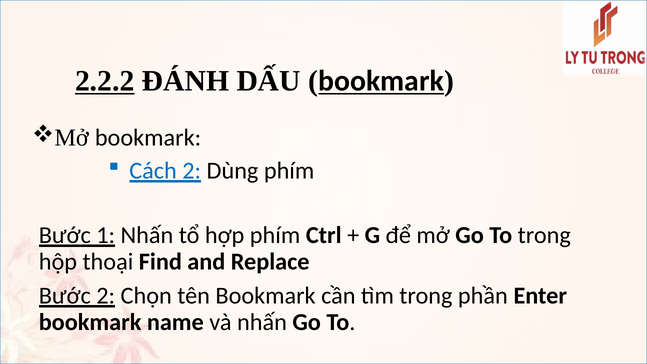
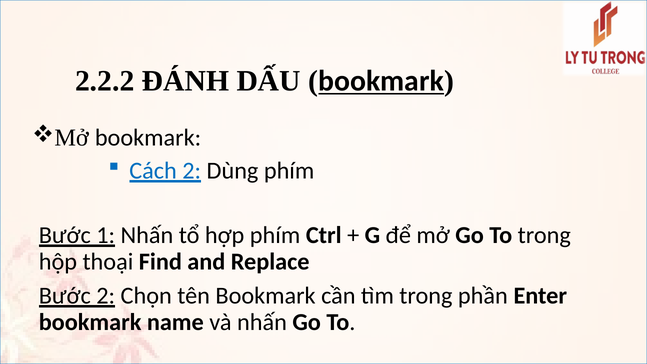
2.2.2 underline: present -> none
